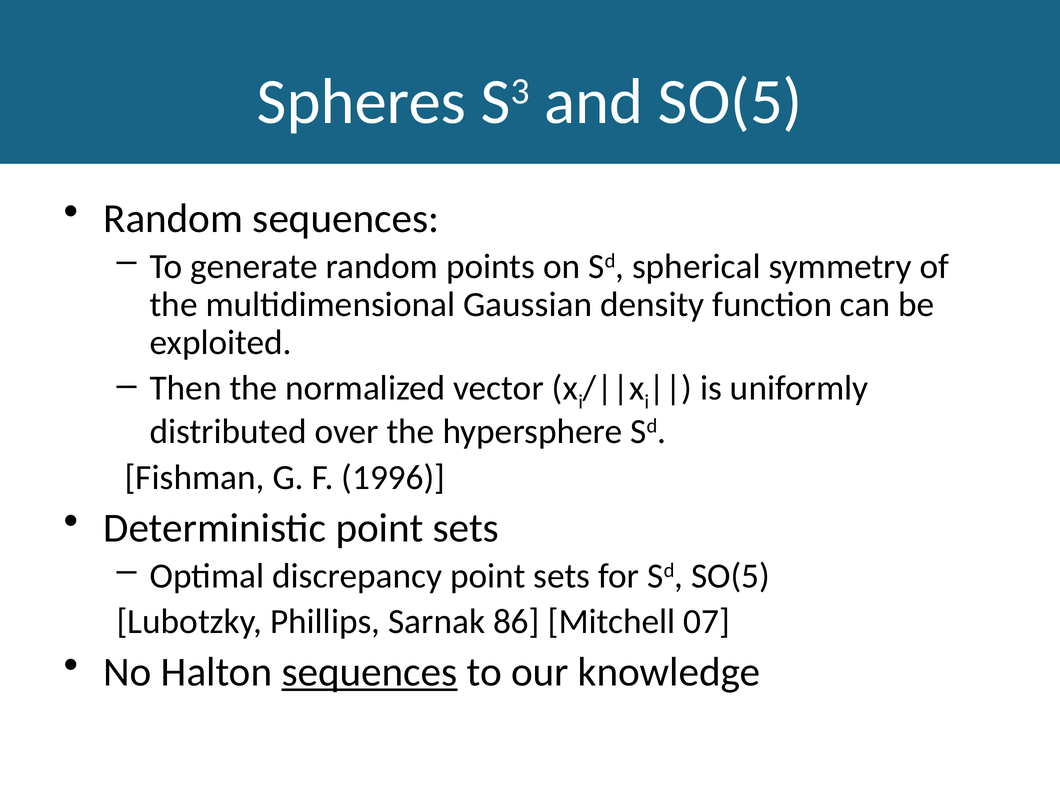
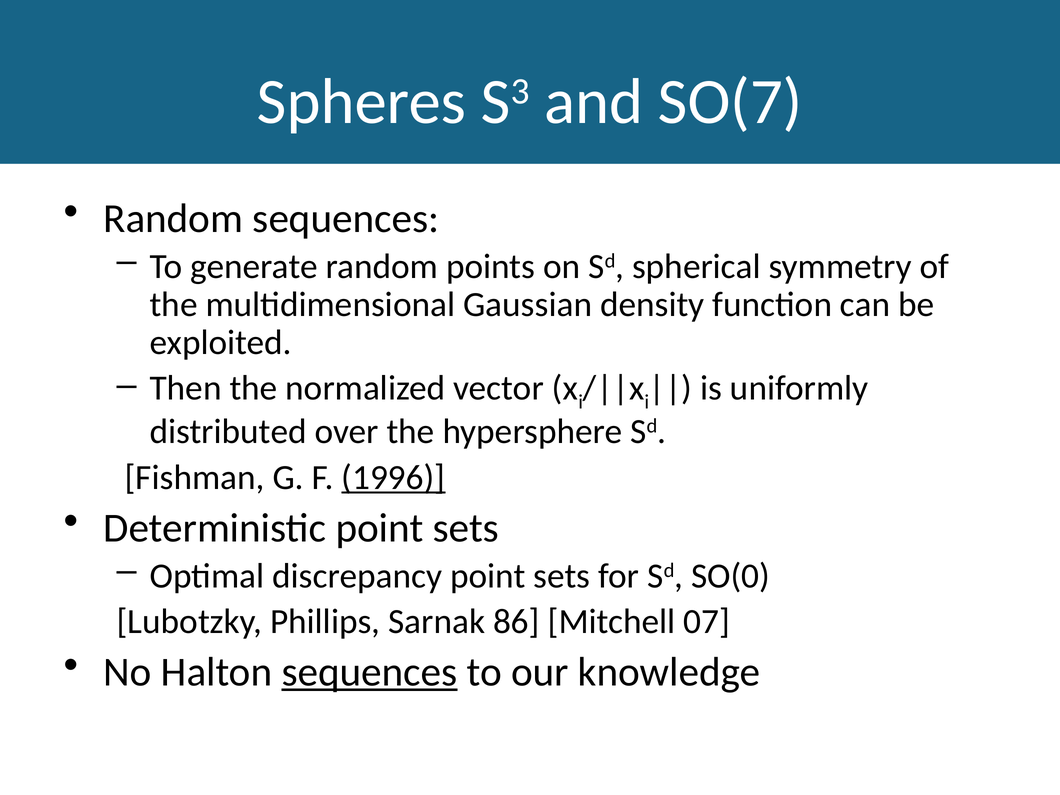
and SO(5: SO(5 -> SO(7
1996 underline: none -> present
Sd SO(5: SO(5 -> SO(0
